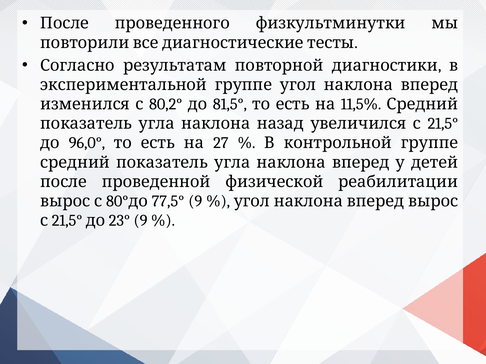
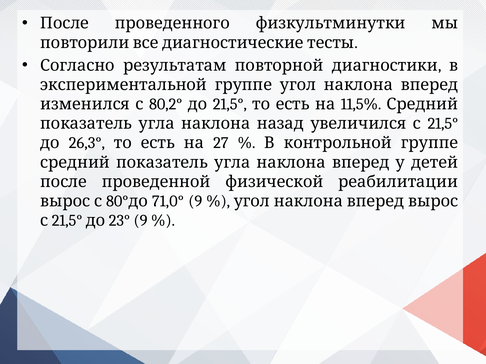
80,2° 81,5°: 81,5° -> 21,5°
96,0°: 96,0° -> 26,3°
77,5°: 77,5° -> 71,0°
